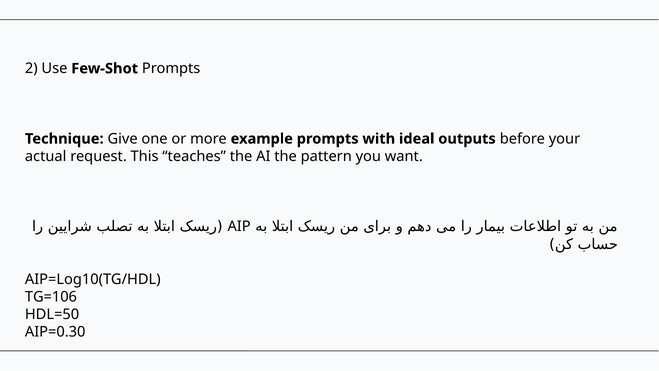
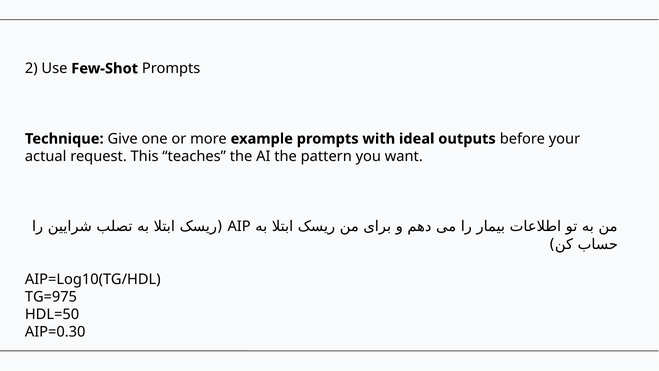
TG=106: TG=106 -> TG=975
